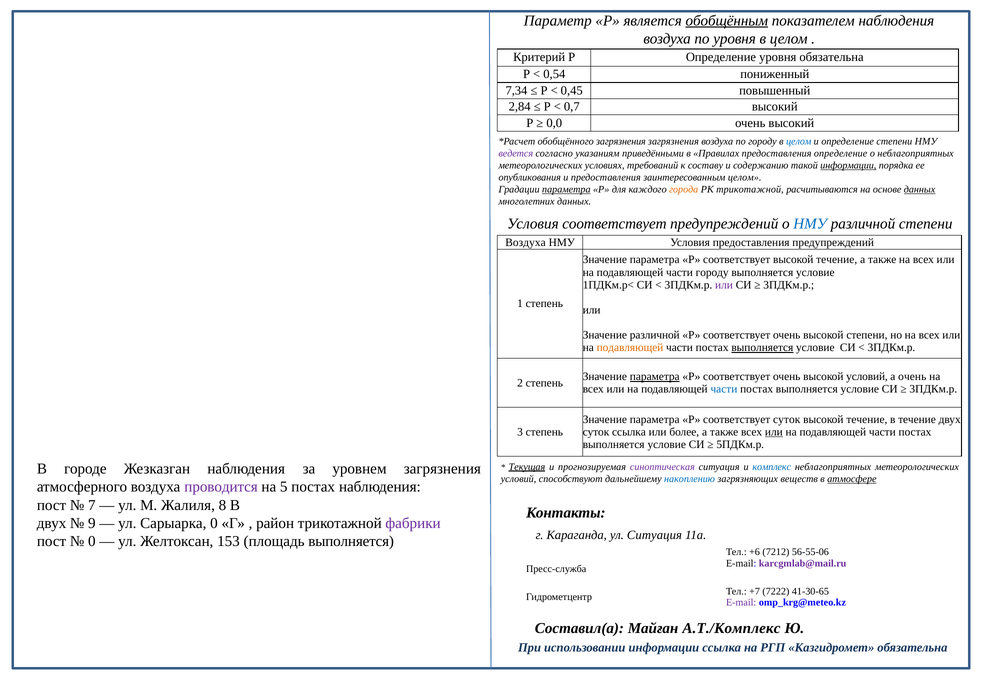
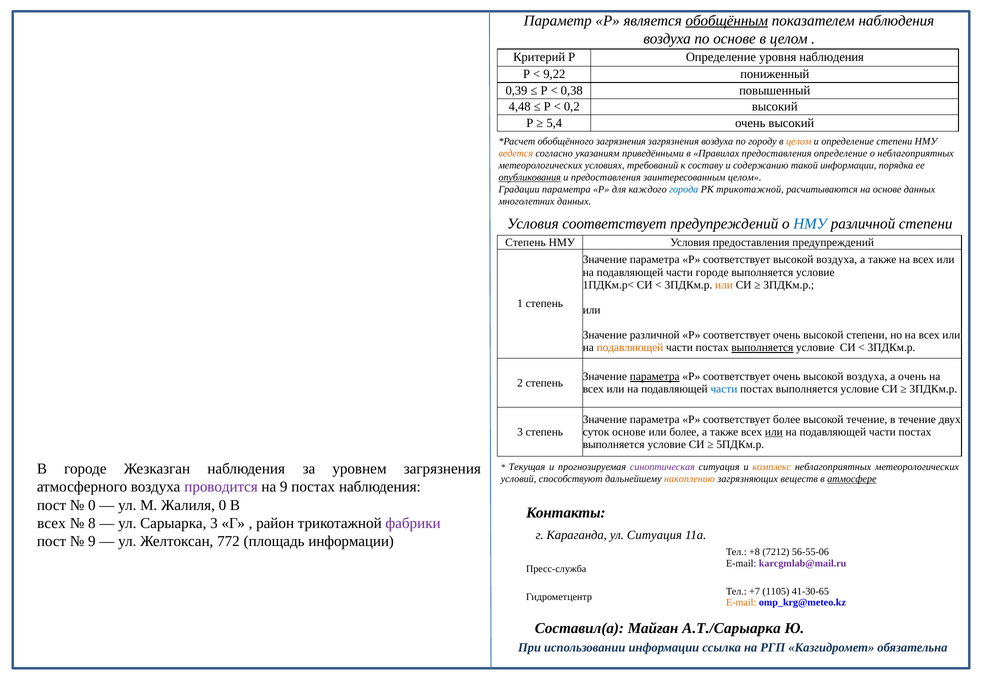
по уровня: уровня -> основе
уровня обязательна: обязательна -> наблюдения
0,54: 0,54 -> 9,22
7,34: 7,34 -> 0,39
0,45: 0,45 -> 0,38
2,84: 2,84 -> 4,48
0,7: 0,7 -> 0,2
0,0: 0,0 -> 5,4
целом at (799, 141) colour: blue -> orange
ведется colour: purple -> orange
информации at (848, 165) underline: present -> none
опубликования underline: none -> present
параметра at (566, 190) underline: present -> none
города colour: orange -> blue
данных at (920, 190) underline: present -> none
Воздуха at (526, 242): Воздуха -> Степень
соответствует высокой течение: течение -> воздуха
части городу: городу -> городе
или at (724, 285) colour: purple -> orange
очень высокой условий: условий -> воздуха
соответствует суток: суток -> более
суток ссылка: ссылка -> основе
Текущая underline: present -> none
комплекс colour: blue -> orange
накоплению colour: blue -> orange
на 5: 5 -> 9
7 at (92, 505): 7 -> 0
Жалиля 8: 8 -> 0
двух at (52, 523): двух -> всех
9: 9 -> 8
Сарыарка 0: 0 -> 3
0 at (92, 541): 0 -> 9
153: 153 -> 772
площадь выполняется: выполняется -> информации
+6: +6 -> +8
7222: 7222 -> 1105
E-mail at (741, 602) colour: purple -> orange
А.Т./Комплекс: А.Т./Комплекс -> А.Т./Сарыарка
